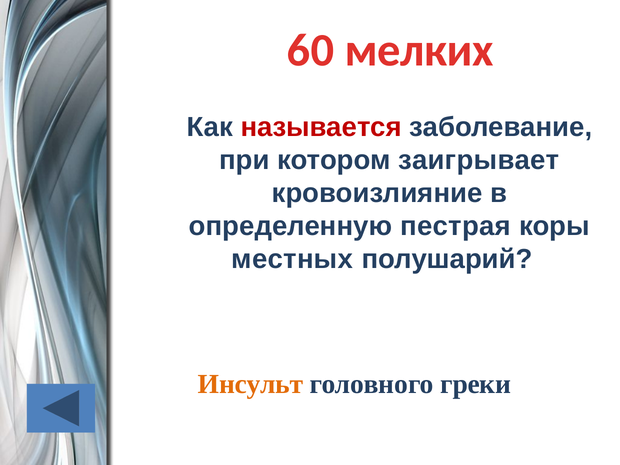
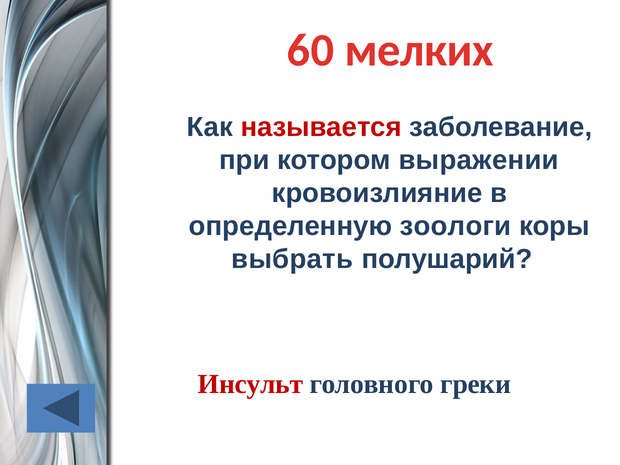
заигрывает: заигрывает -> выражении
пестрая: пестрая -> зоологи
местных: местных -> выбрать
Инсульт colour: orange -> red
